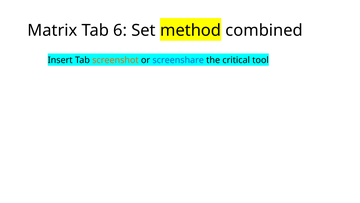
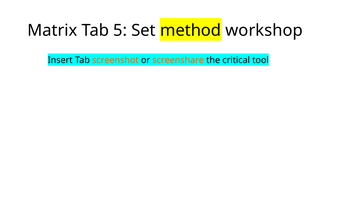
6: 6 -> 5
combined: combined -> workshop
screenshare colour: blue -> orange
